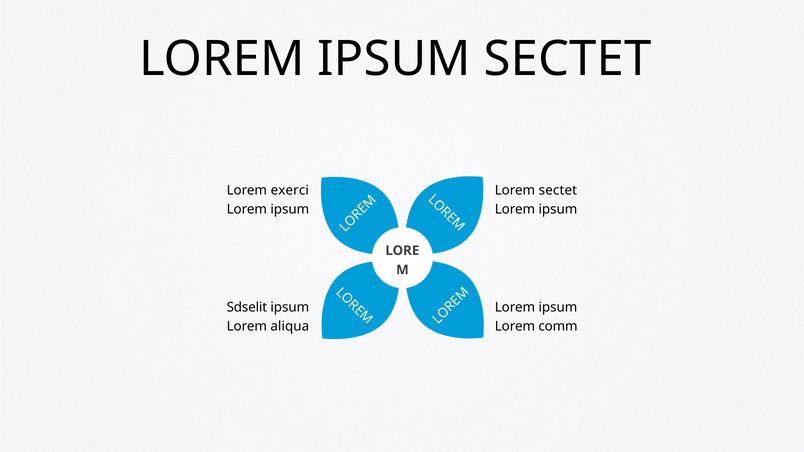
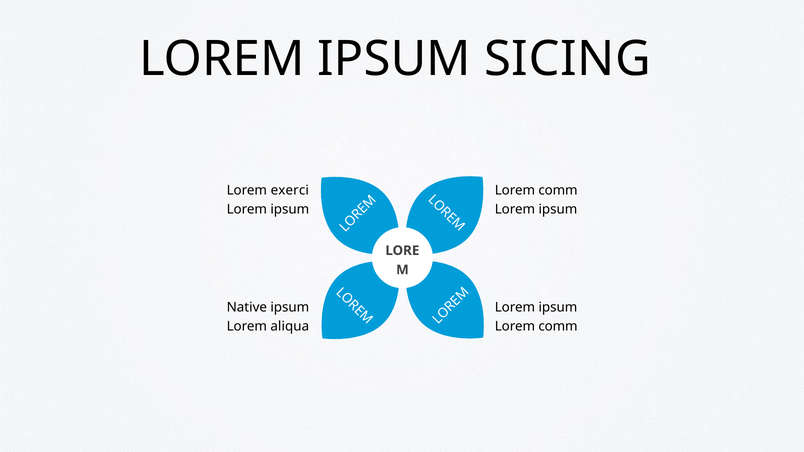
IPSUM SECTET: SECTET -> SICING
sectet at (558, 190): sectet -> comm
Sdselit: Sdselit -> Native
